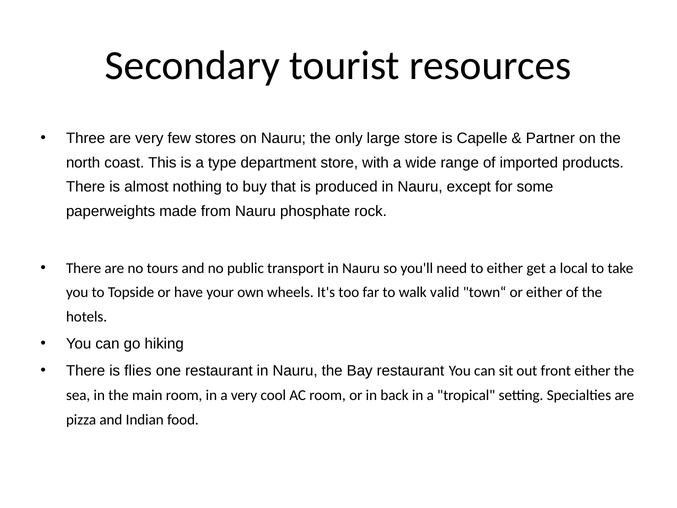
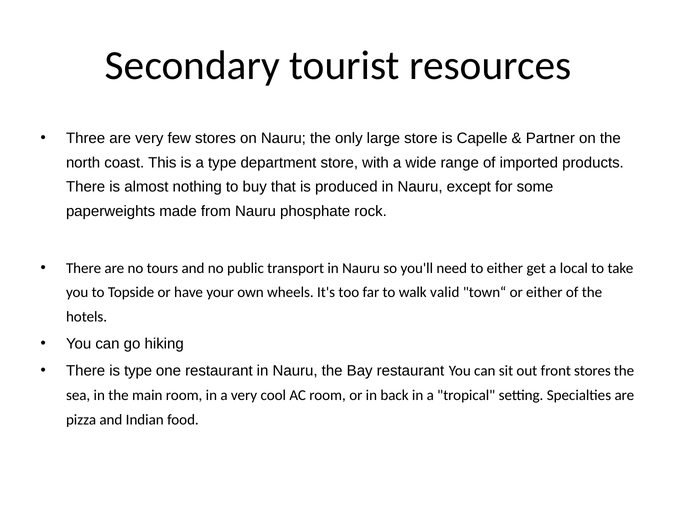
is flies: flies -> type
front either: either -> stores
